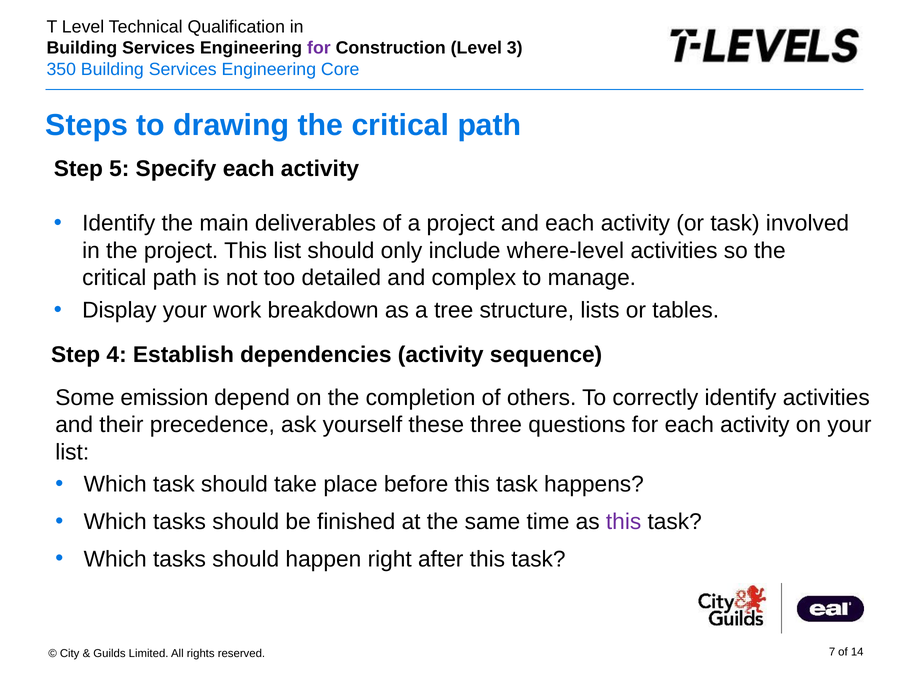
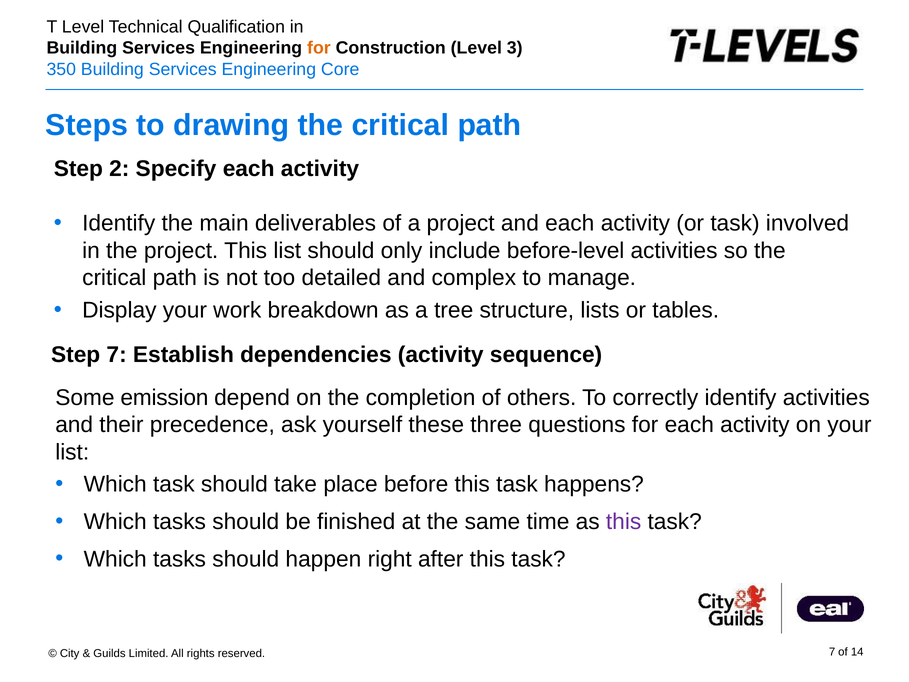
for at (319, 48) colour: purple -> orange
5: 5 -> 2
where-level: where-level -> before-level
Step 4: 4 -> 7
